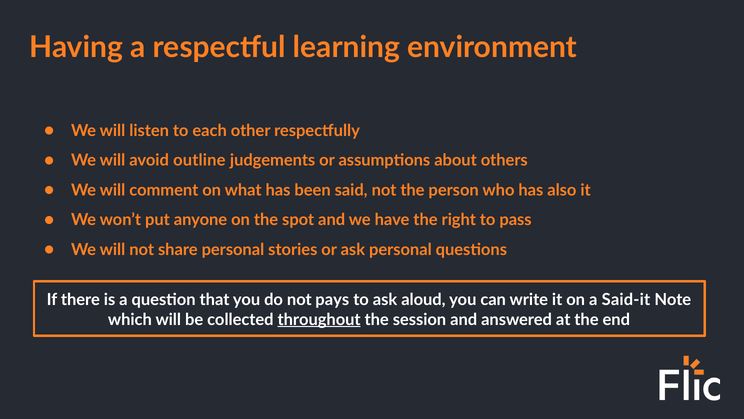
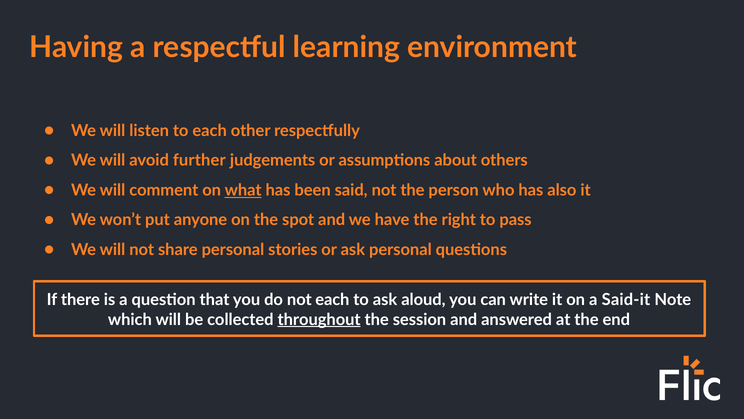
outline: outline -> further
what underline: none -> present
not pays: pays -> each
